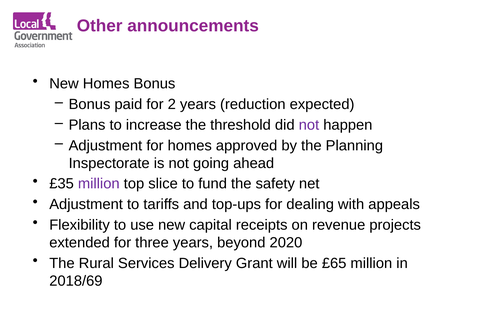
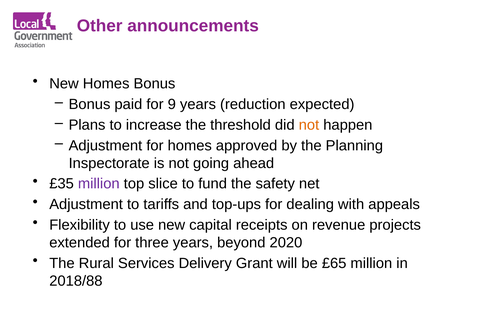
2: 2 -> 9
not at (309, 125) colour: purple -> orange
2018/69: 2018/69 -> 2018/88
